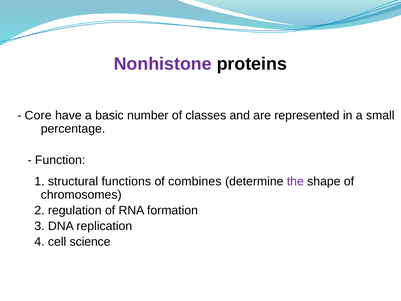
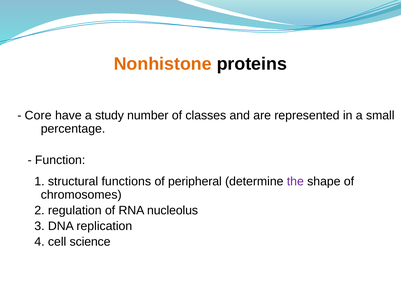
Nonhistone colour: purple -> orange
basic: basic -> study
combines: combines -> peripheral
formation: formation -> nucleolus
